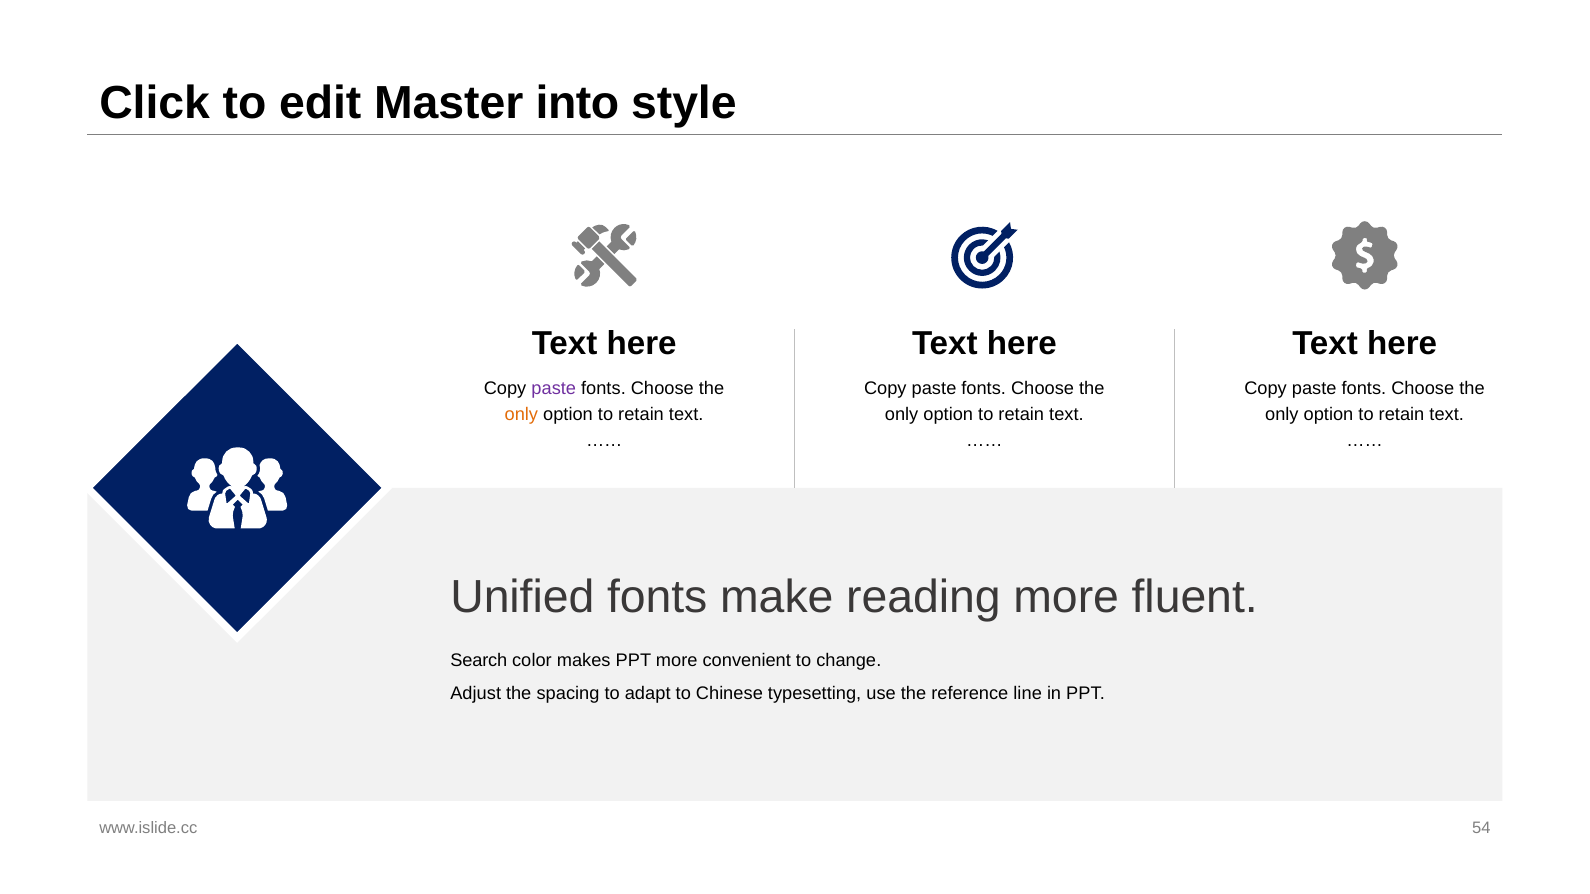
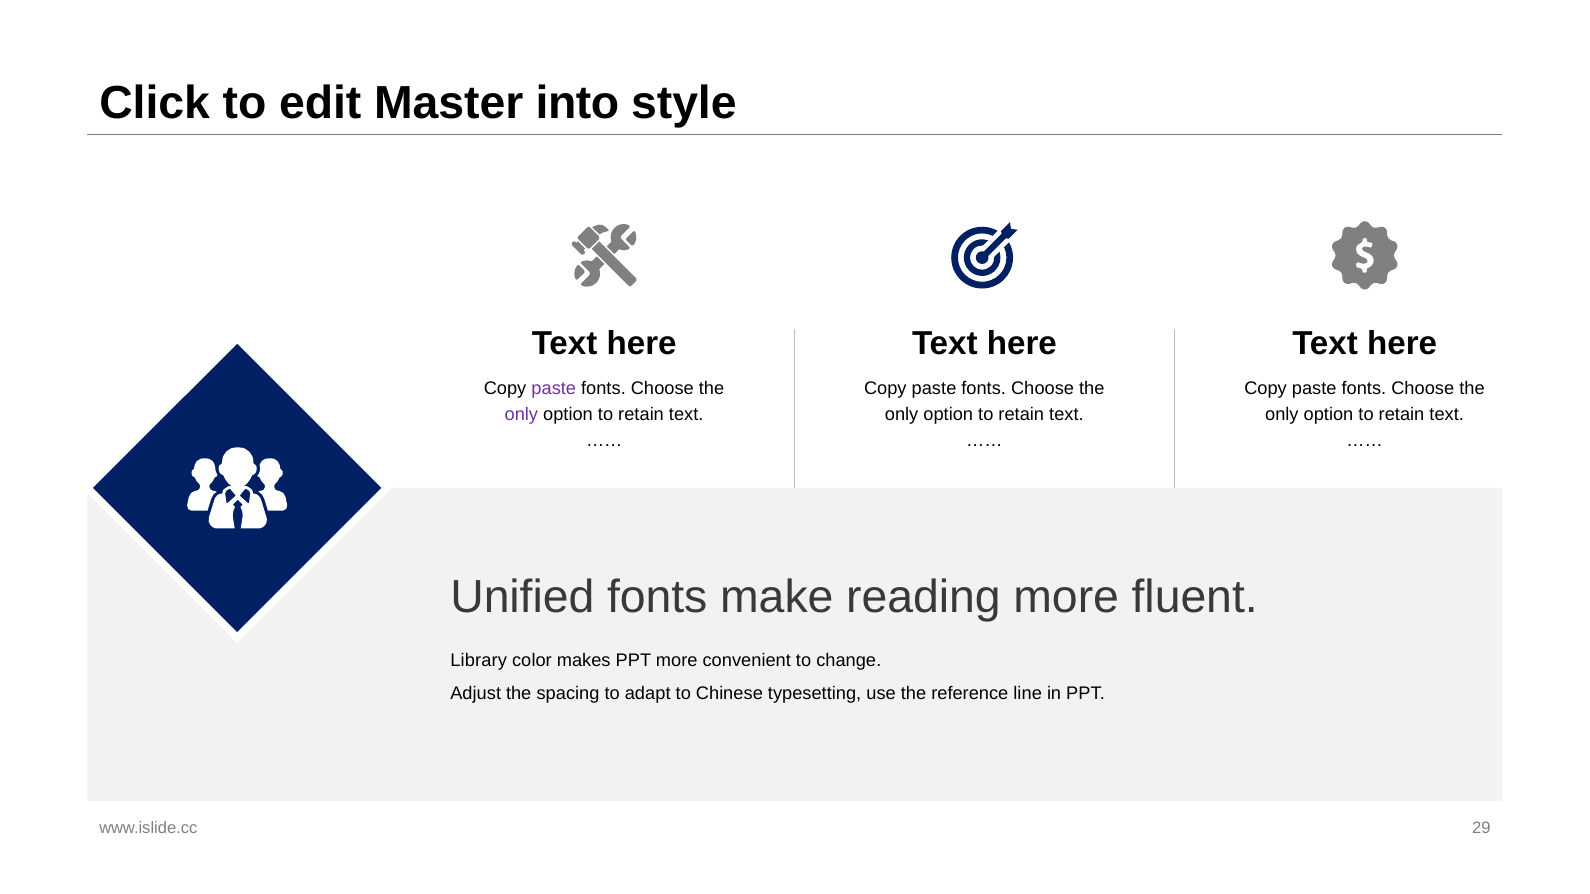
only at (521, 415) colour: orange -> purple
Search: Search -> Library
54: 54 -> 29
